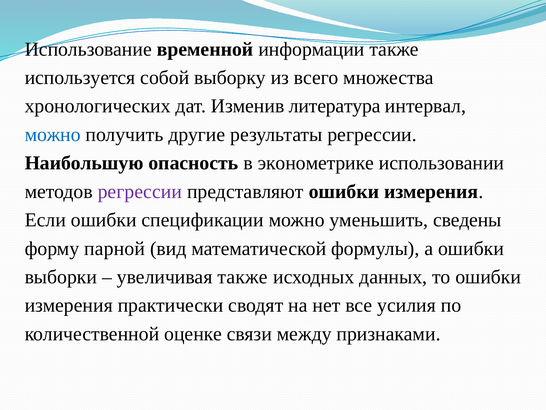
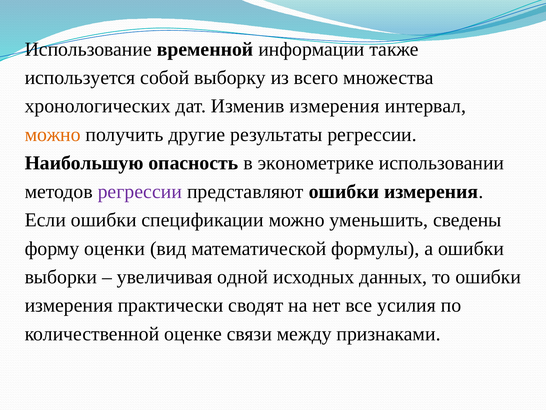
Изменив литература: литература -> измерения
можно at (53, 134) colour: blue -> orange
парной: парной -> оценки
увеличивая также: также -> одной
